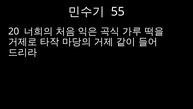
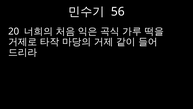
55: 55 -> 56
